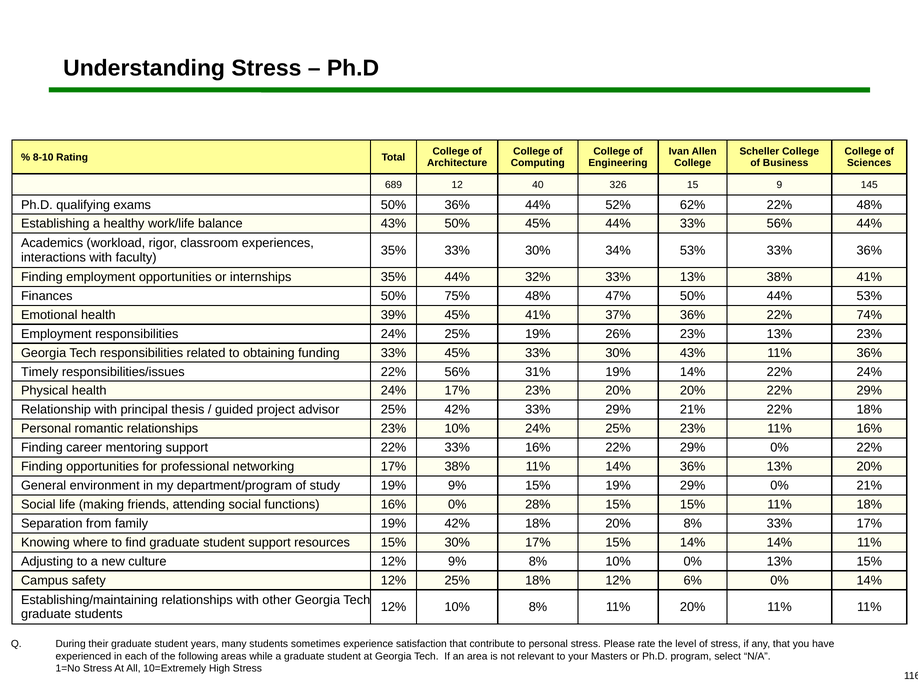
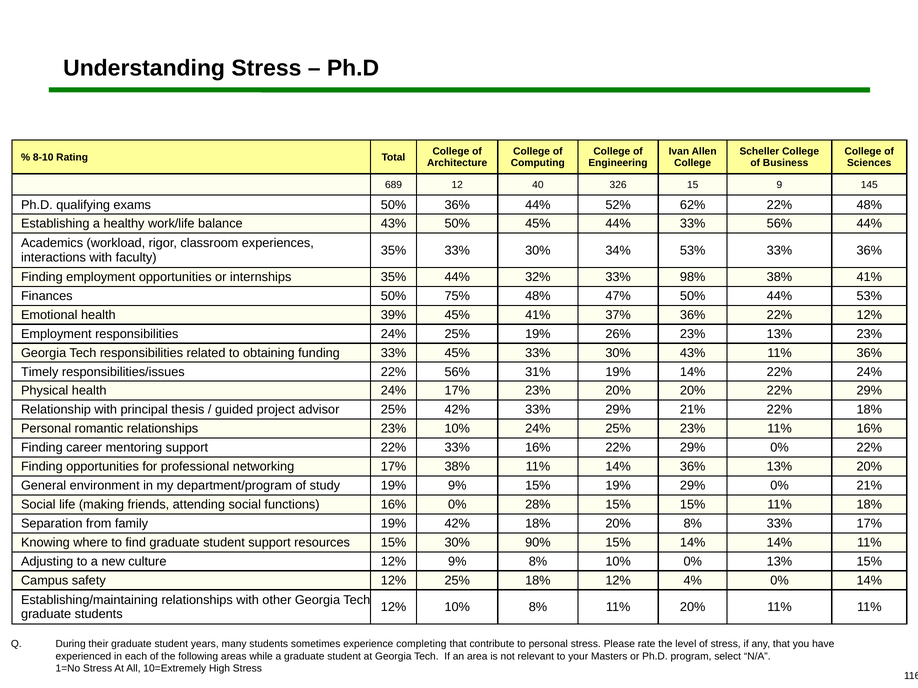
33% 13%: 13% -> 98%
22% 74%: 74% -> 12%
30% 17%: 17% -> 90%
6%: 6% -> 4%
satisfaction: satisfaction -> completing
